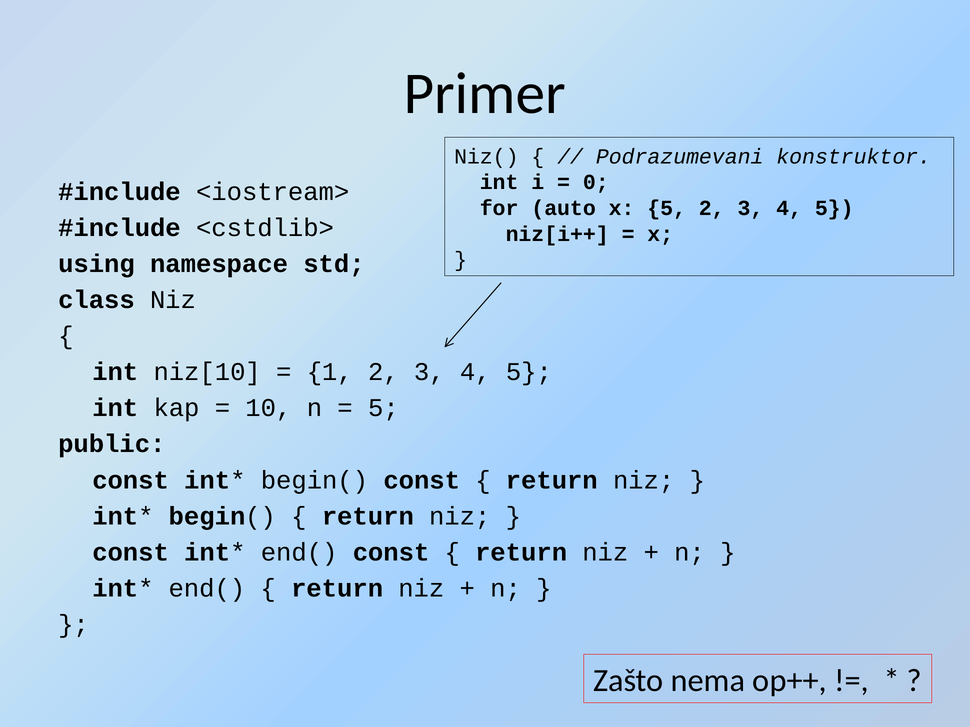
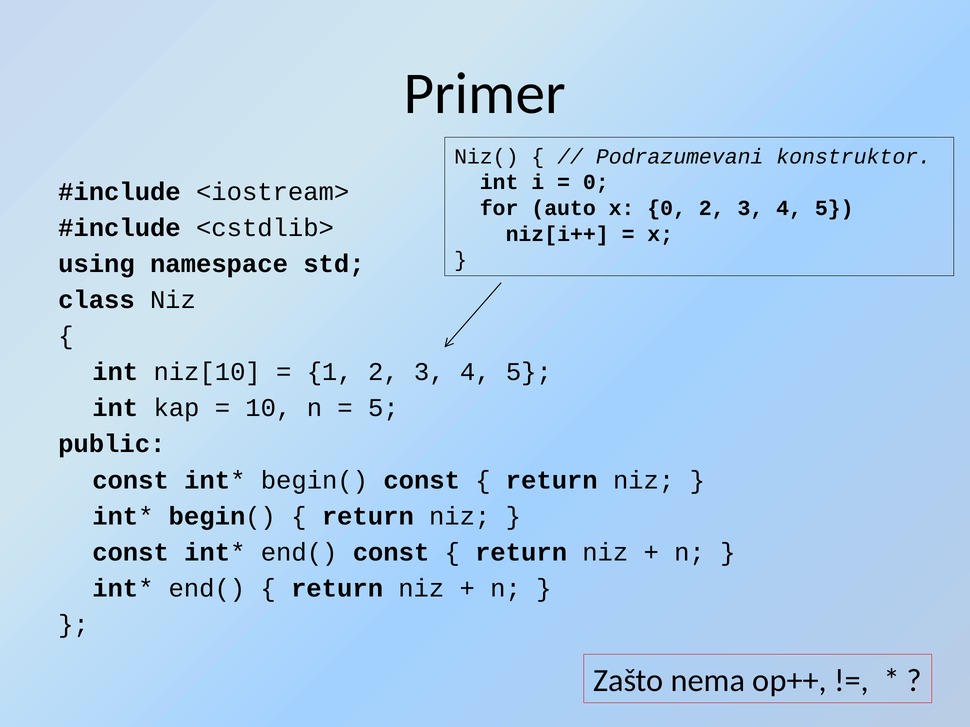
x 5: 5 -> 0
